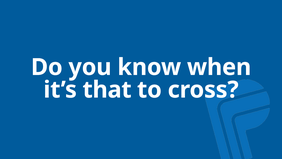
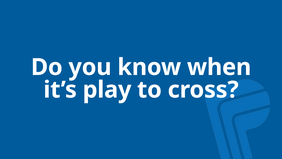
that: that -> play
